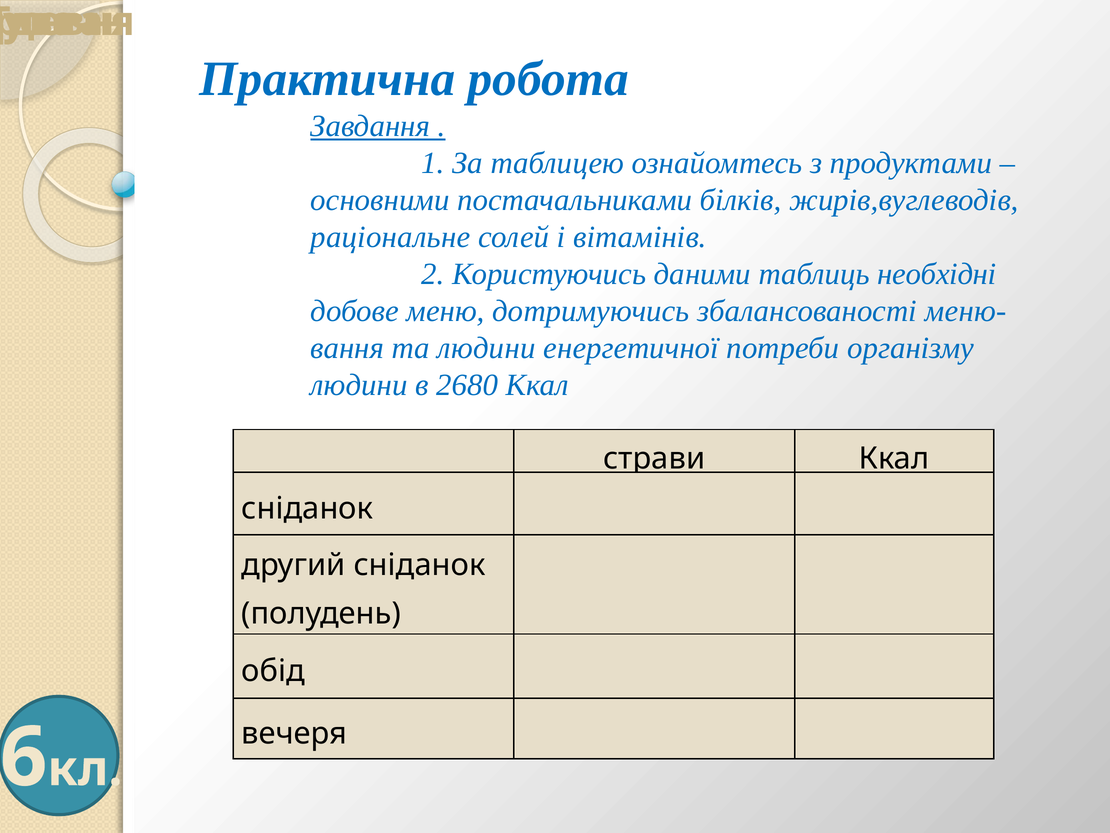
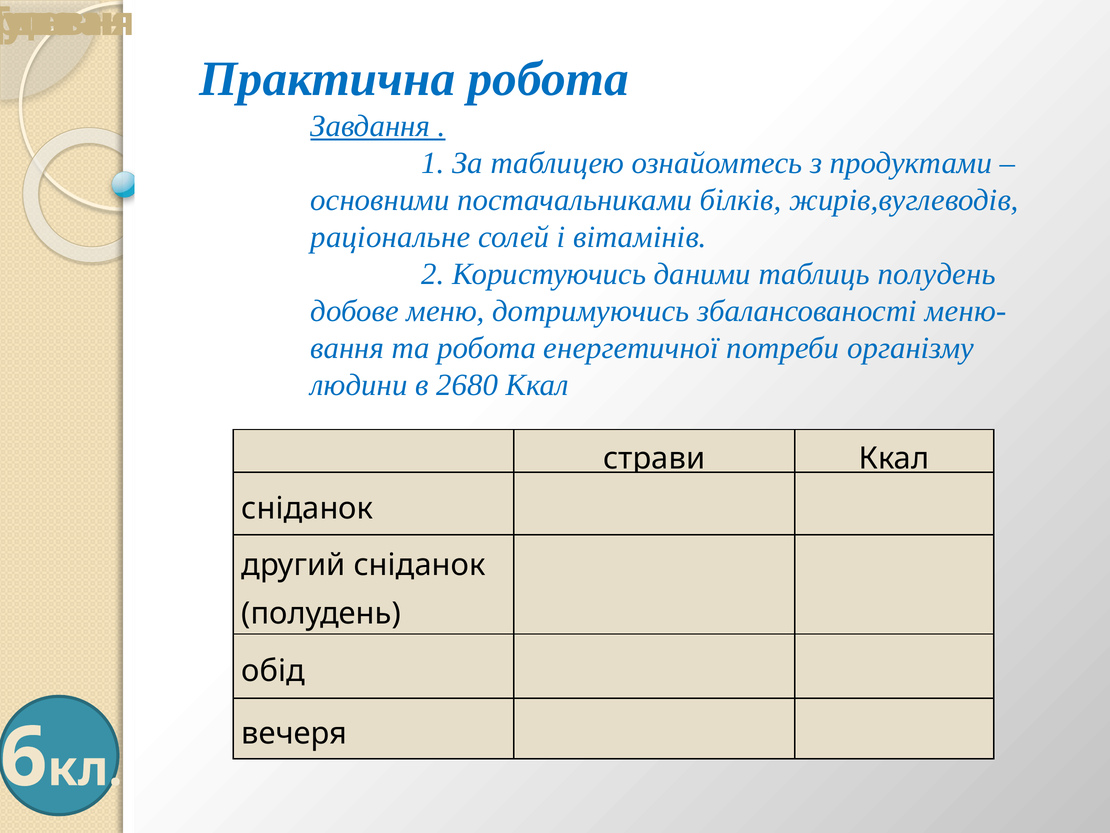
таблиць необхідні: необхідні -> полудень
та людини: людини -> робота
